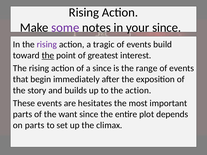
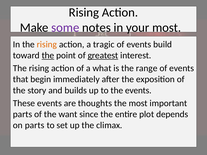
your since: since -> most
rising at (47, 44) colour: purple -> orange
greatest underline: none -> present
a since: since -> what
the action: action -> events
hesitates: hesitates -> thoughts
